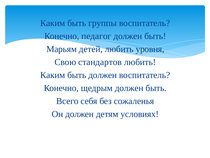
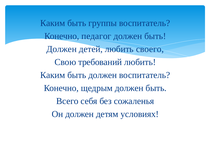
Марьям at (62, 49): Марьям -> Должен
уровня: уровня -> своего
стандартов: стандартов -> требований
